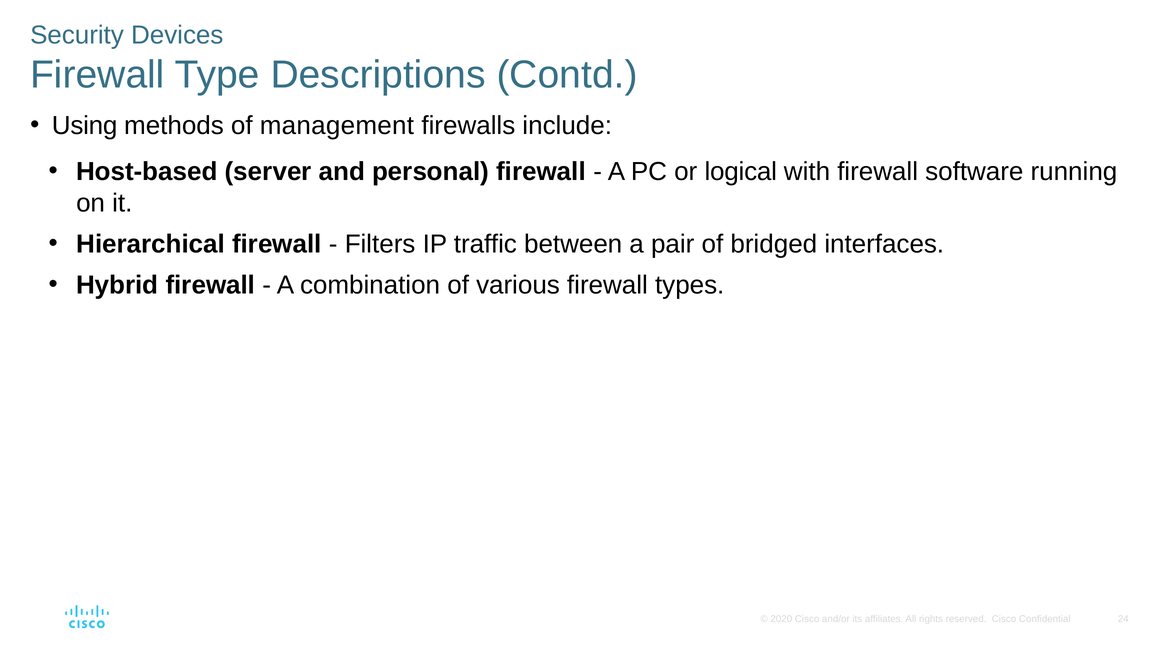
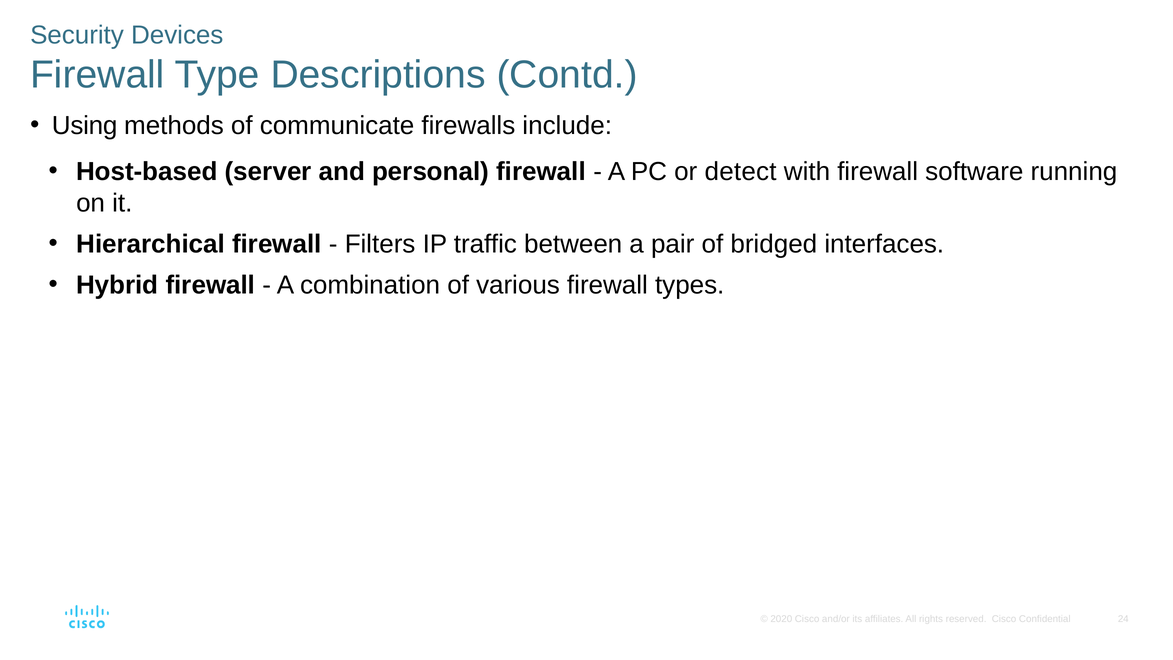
management: management -> communicate
logical: logical -> detect
